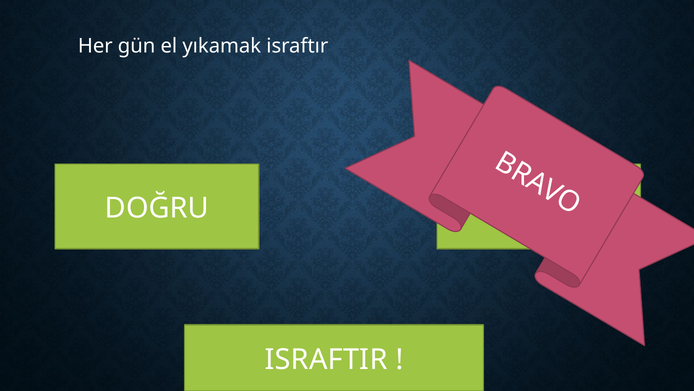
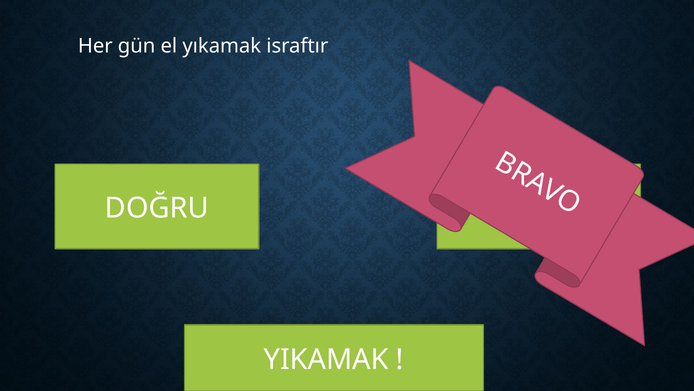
ISRAFTIR: ISRAFTIR -> YIKAMAK
